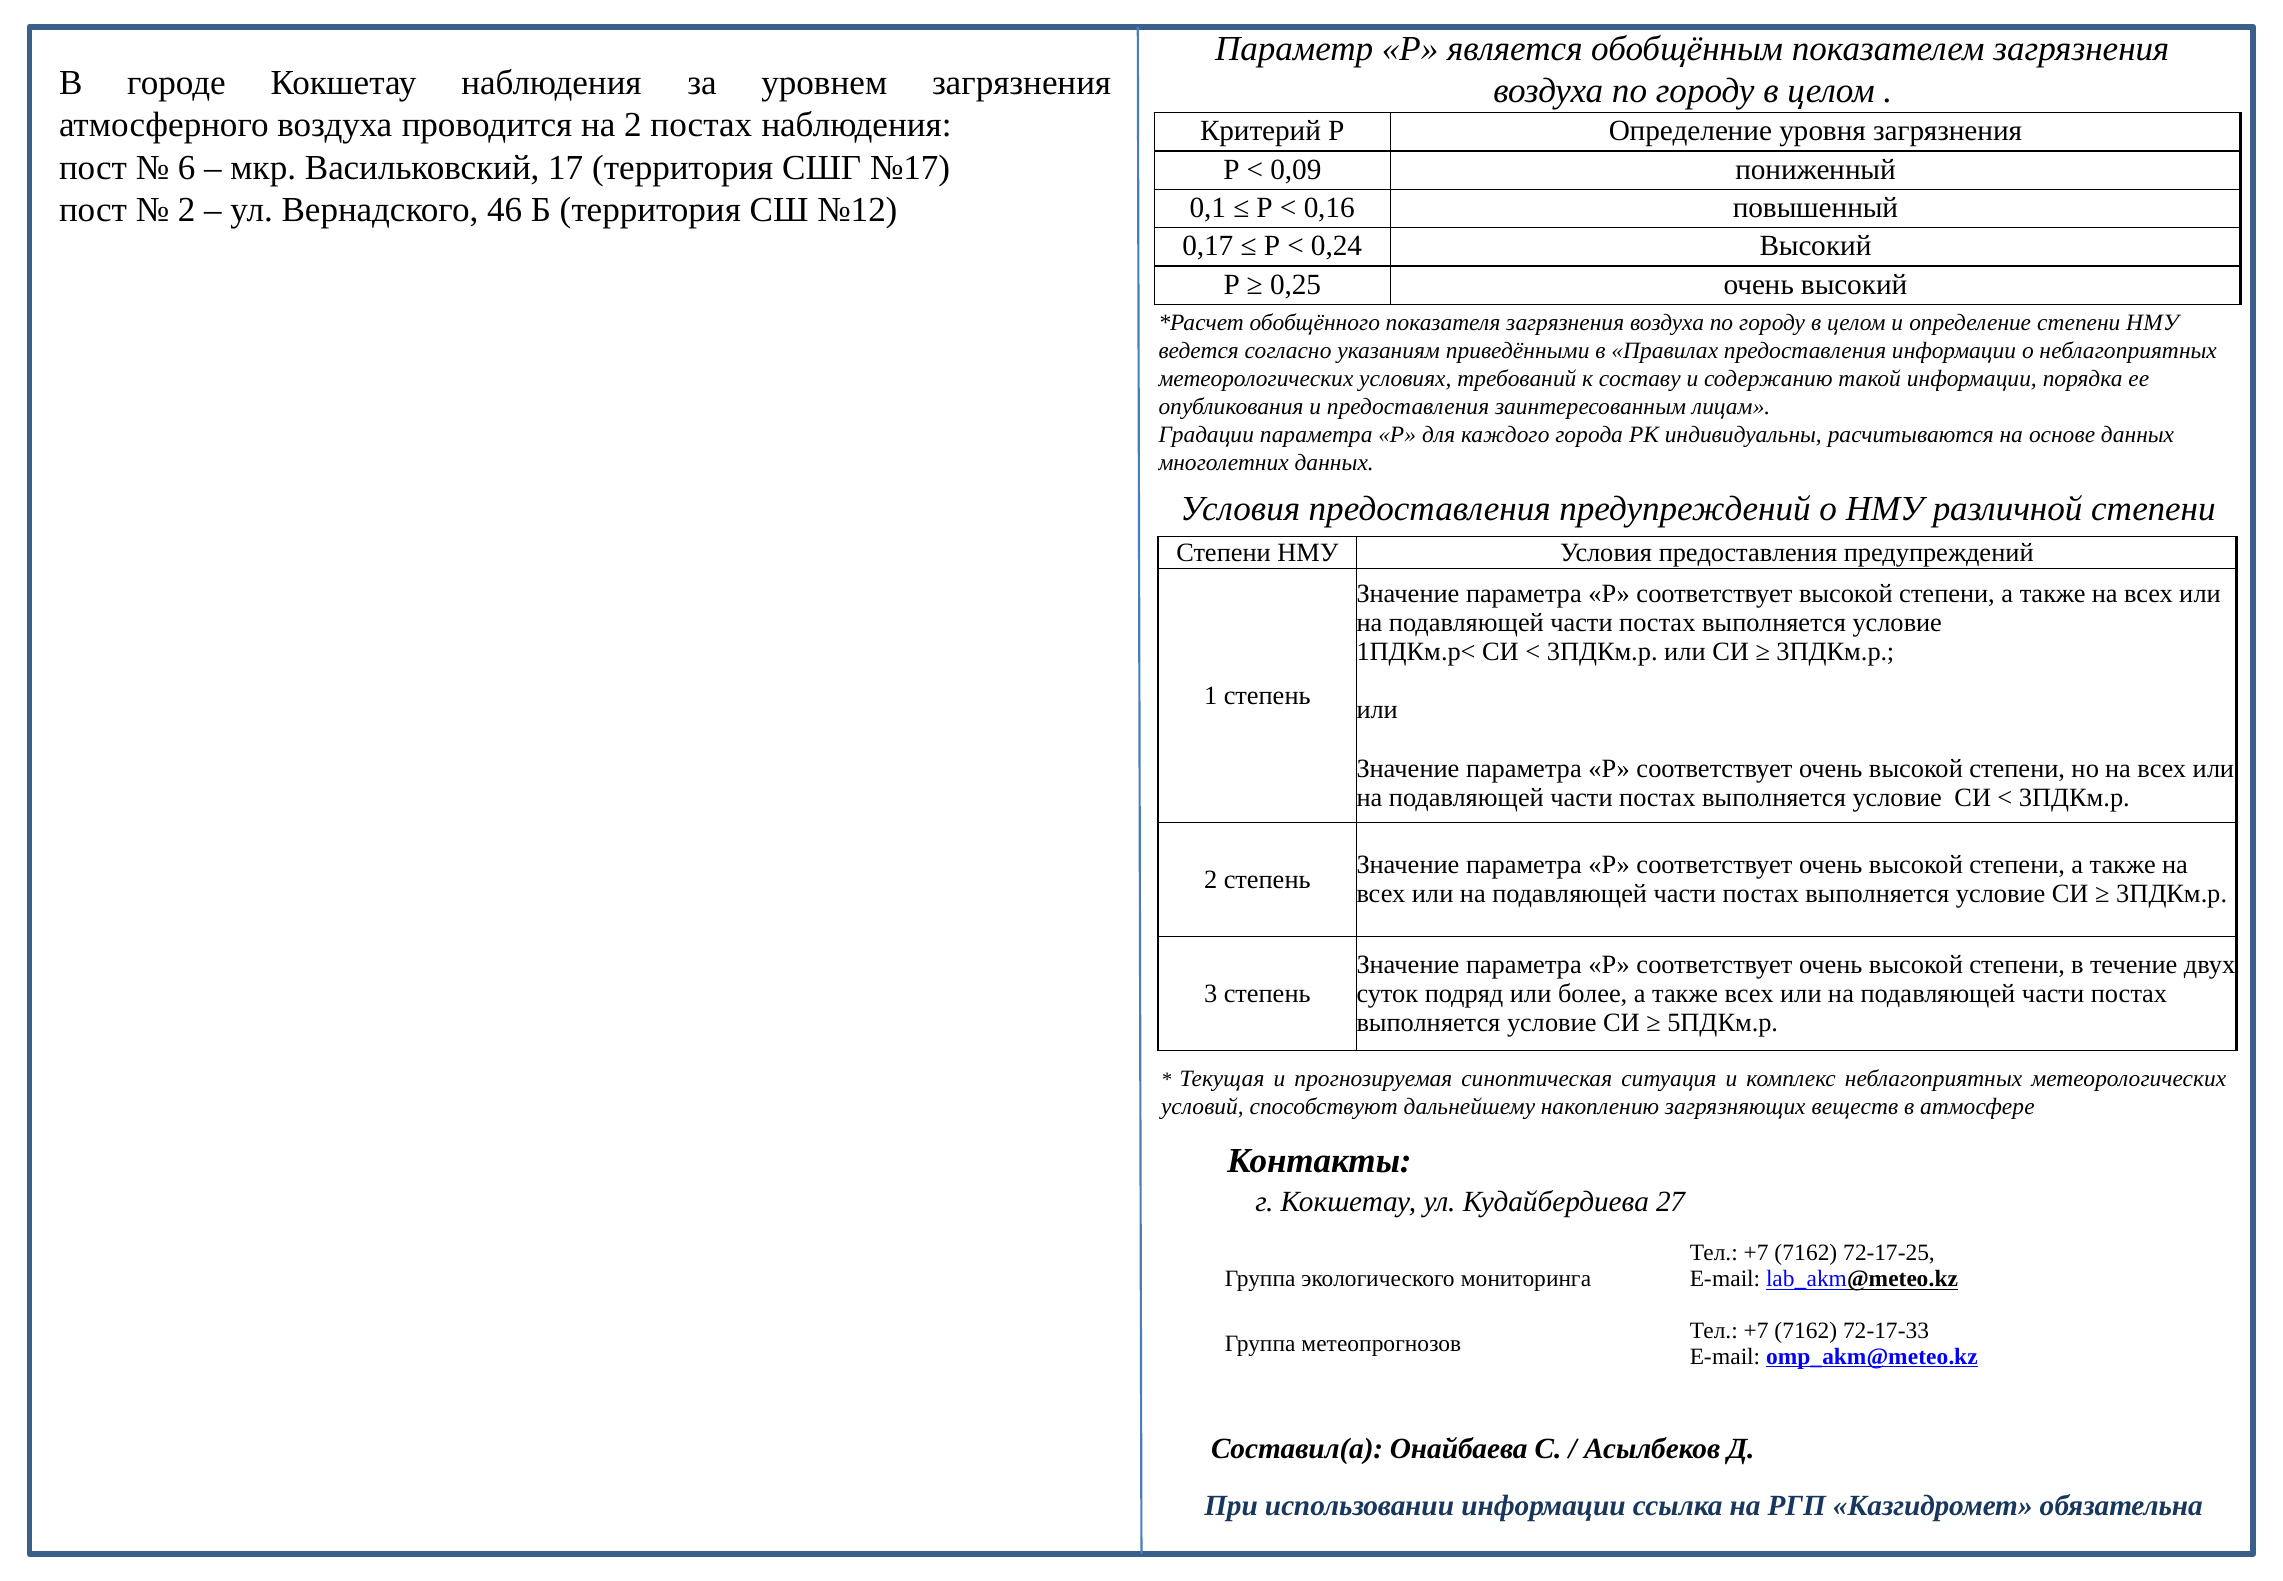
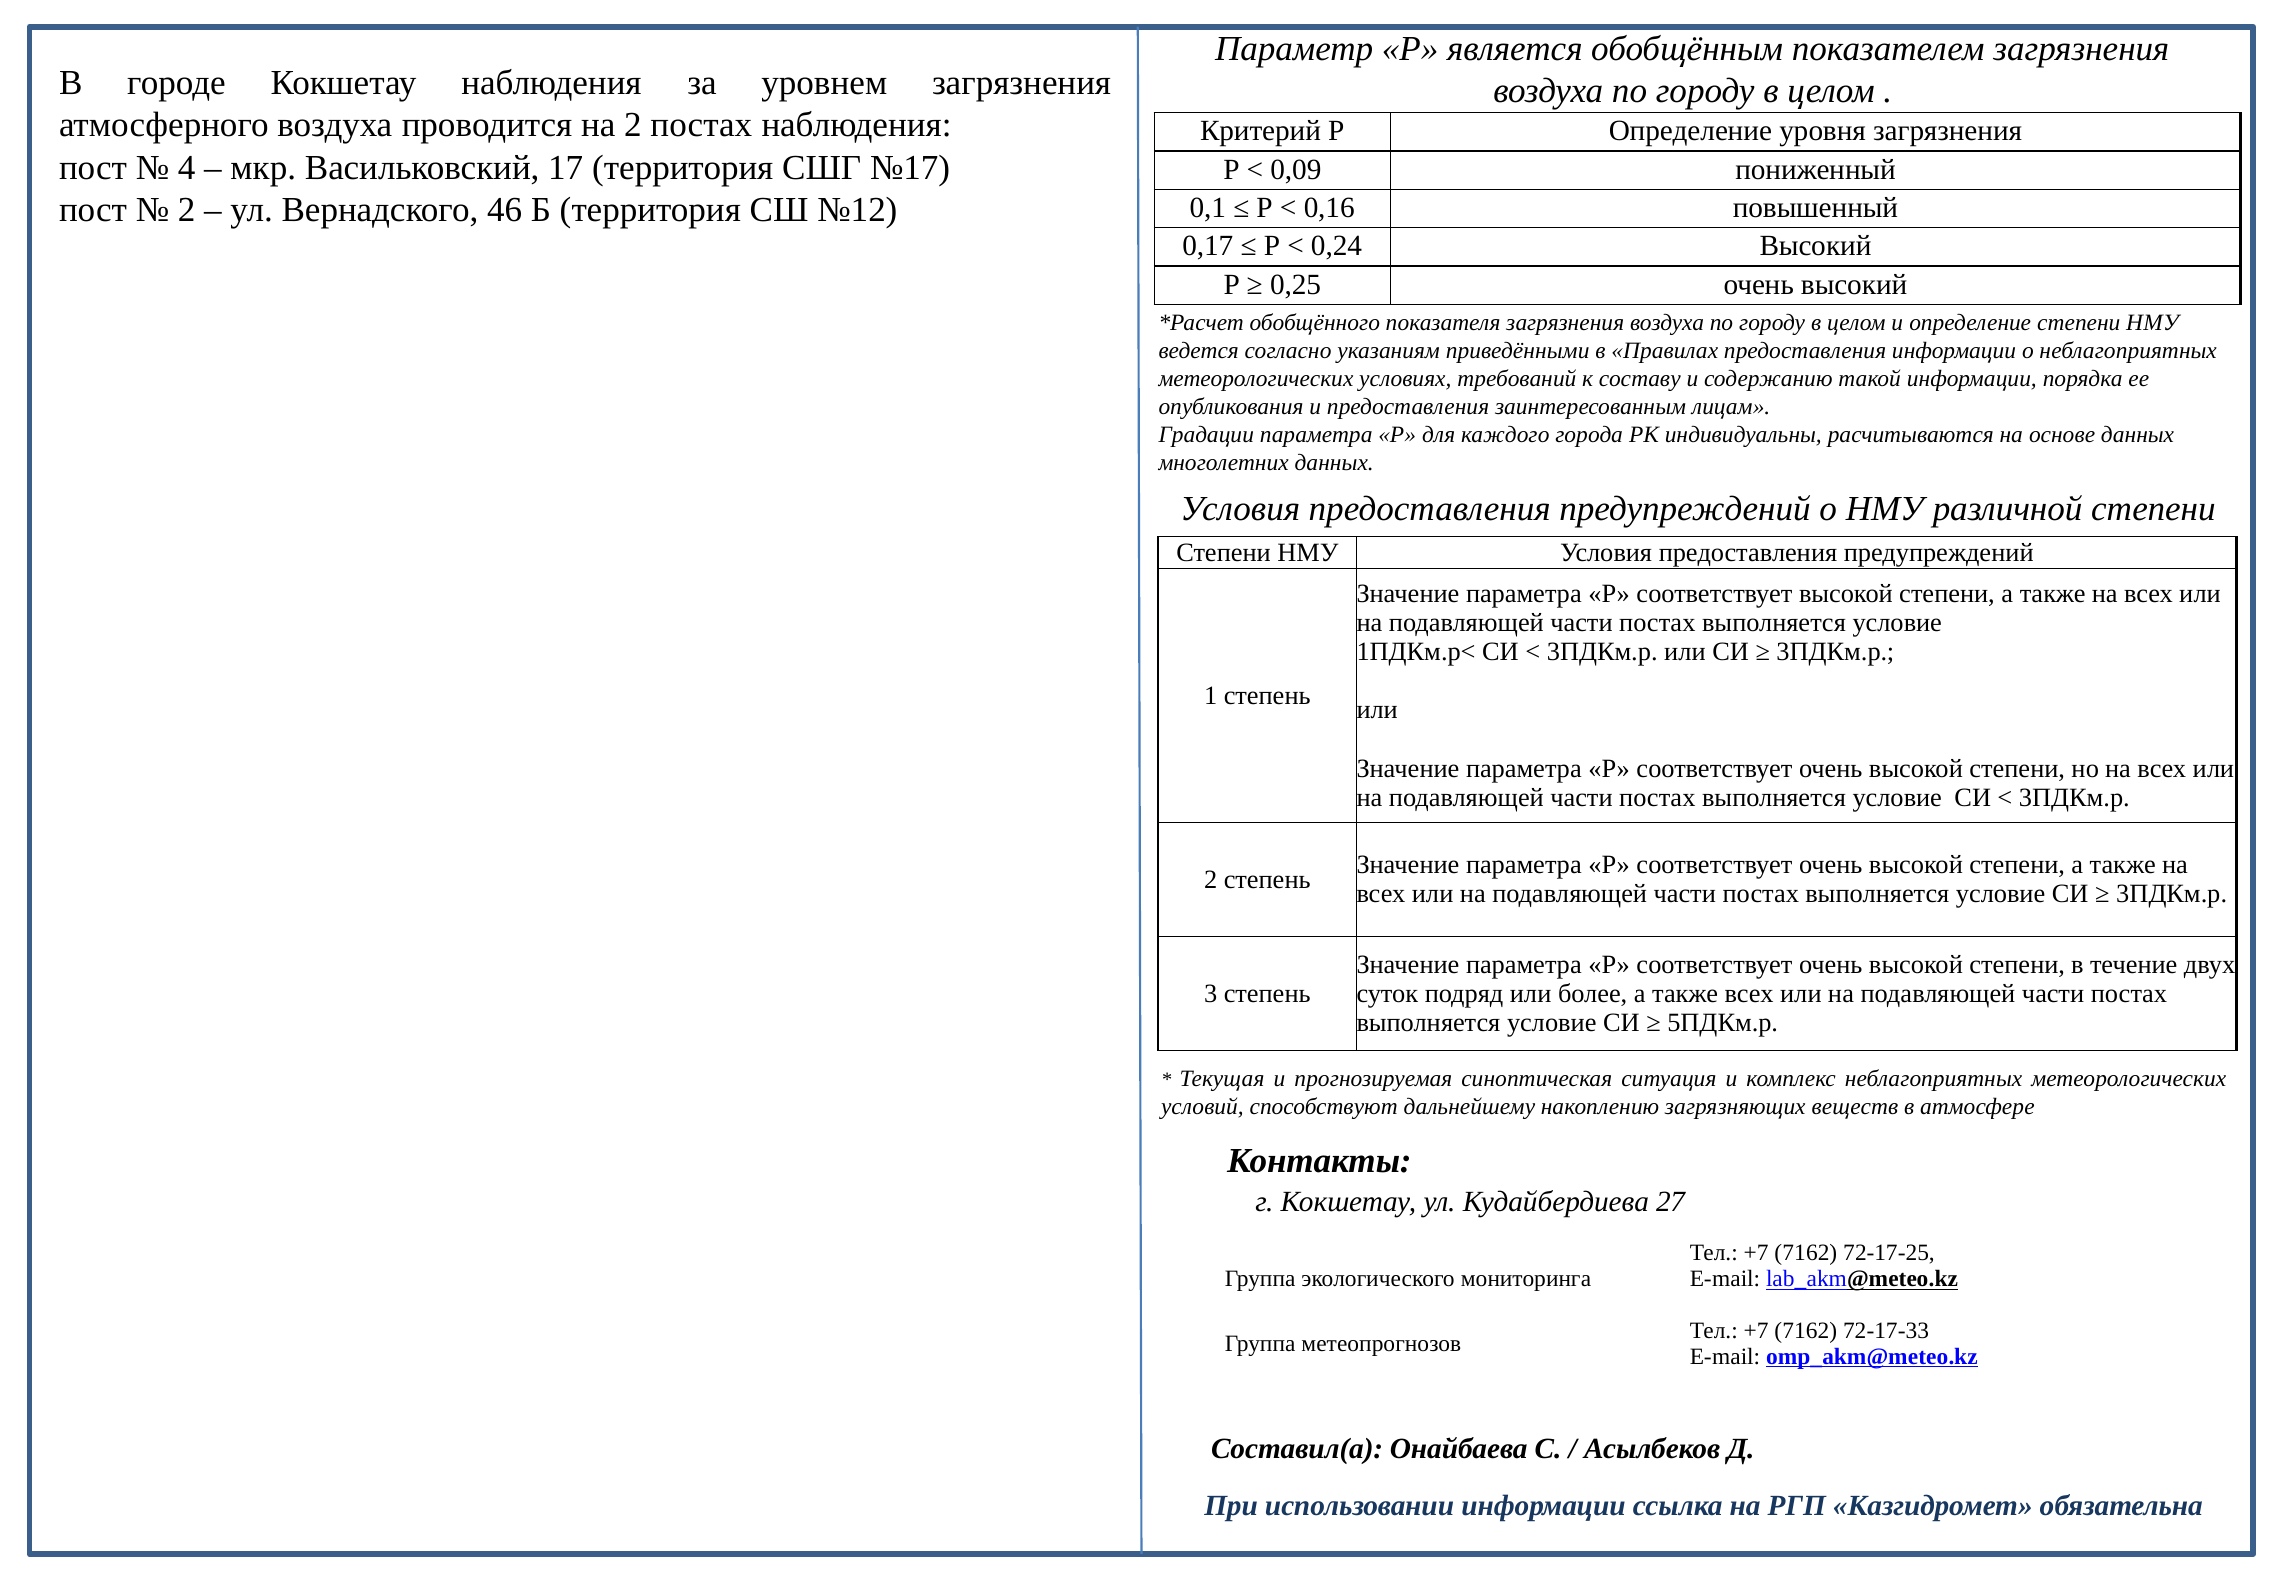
6: 6 -> 4
